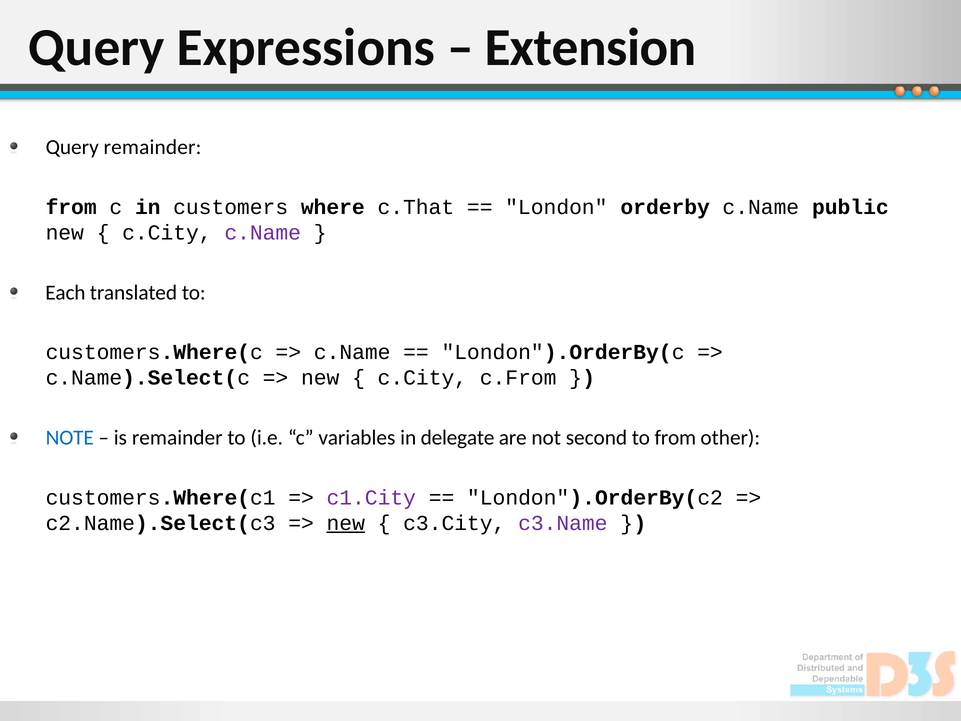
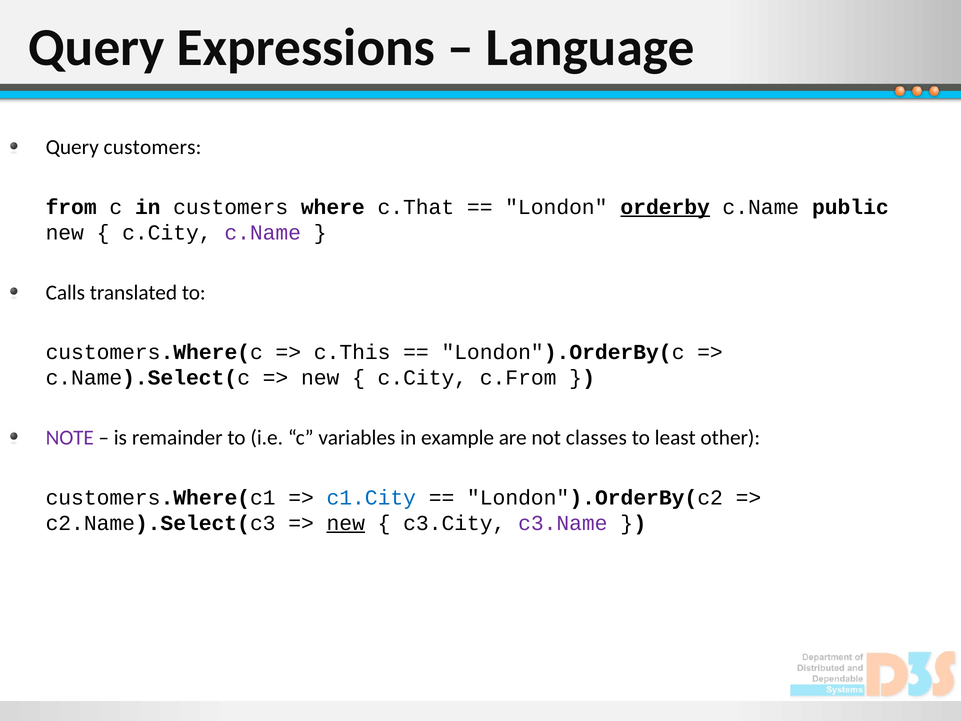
Extension: Extension -> Language
Query remainder: remainder -> customers
orderby underline: none -> present
Each: Each -> Calls
c.Name at (352, 352): c.Name -> c.This
NOTE colour: blue -> purple
delegate: delegate -> example
second: second -> classes
to from: from -> least
c1.City colour: purple -> blue
